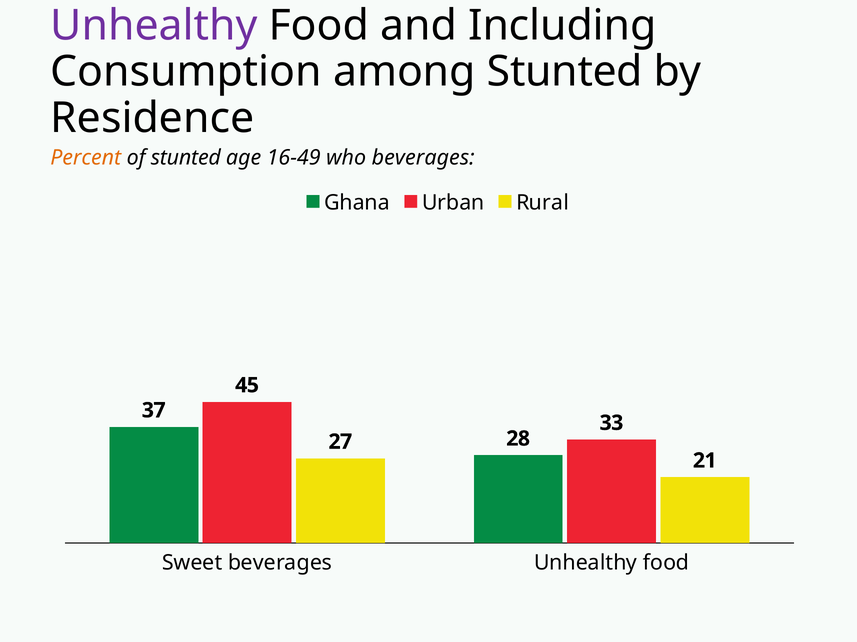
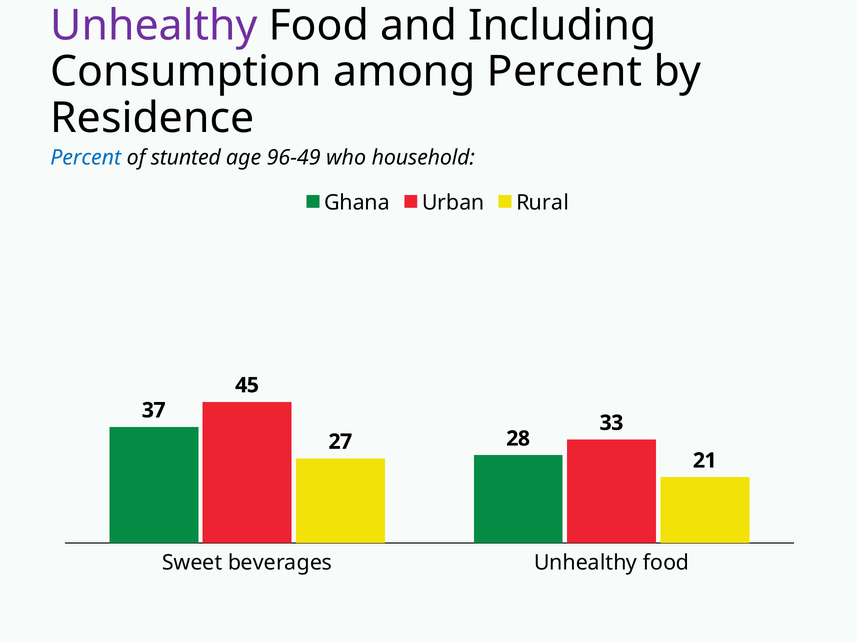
among Stunted: Stunted -> Percent
Percent at (86, 158) colour: orange -> blue
16-49: 16-49 -> 96-49
who beverages: beverages -> household
